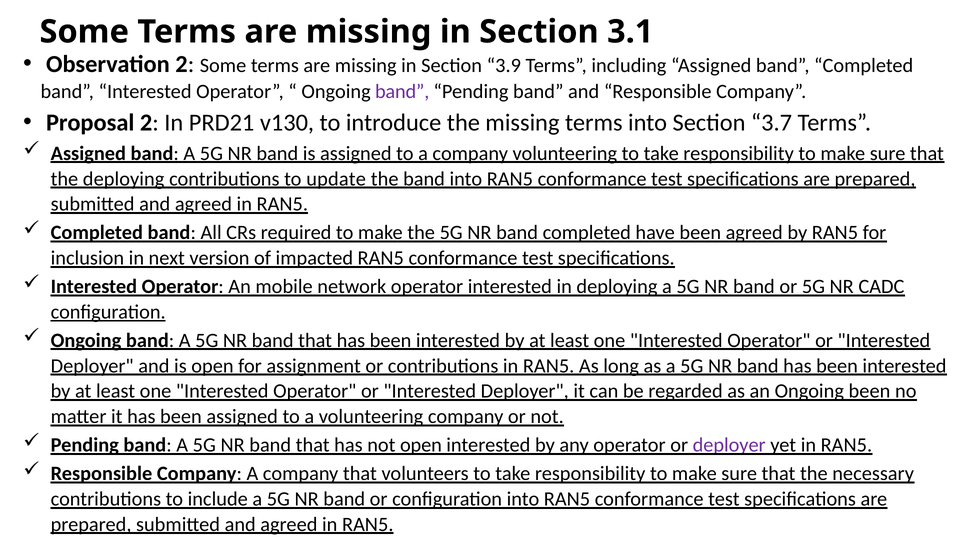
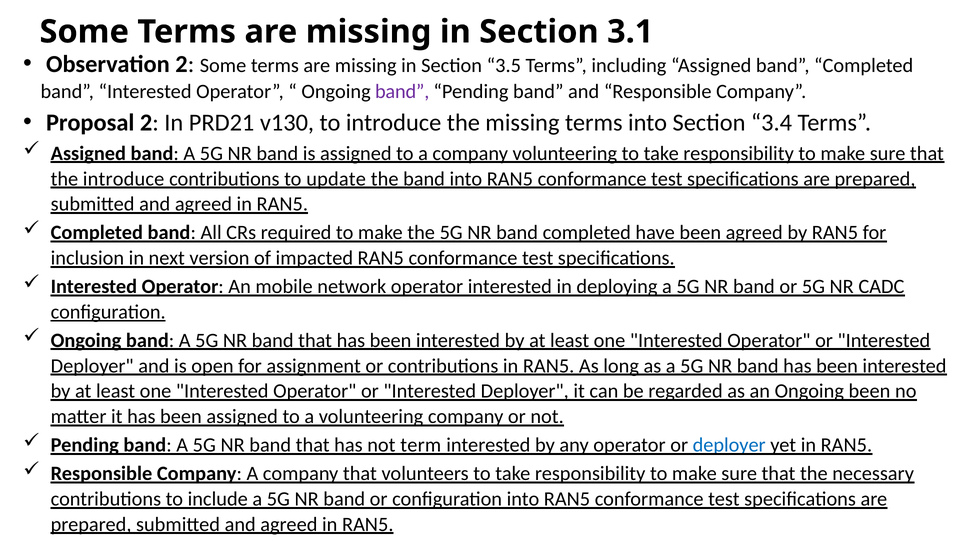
3.9: 3.9 -> 3.5
3.7: 3.7 -> 3.4
the deploying: deploying -> introduce
not open: open -> term
deployer at (729, 445) colour: purple -> blue
